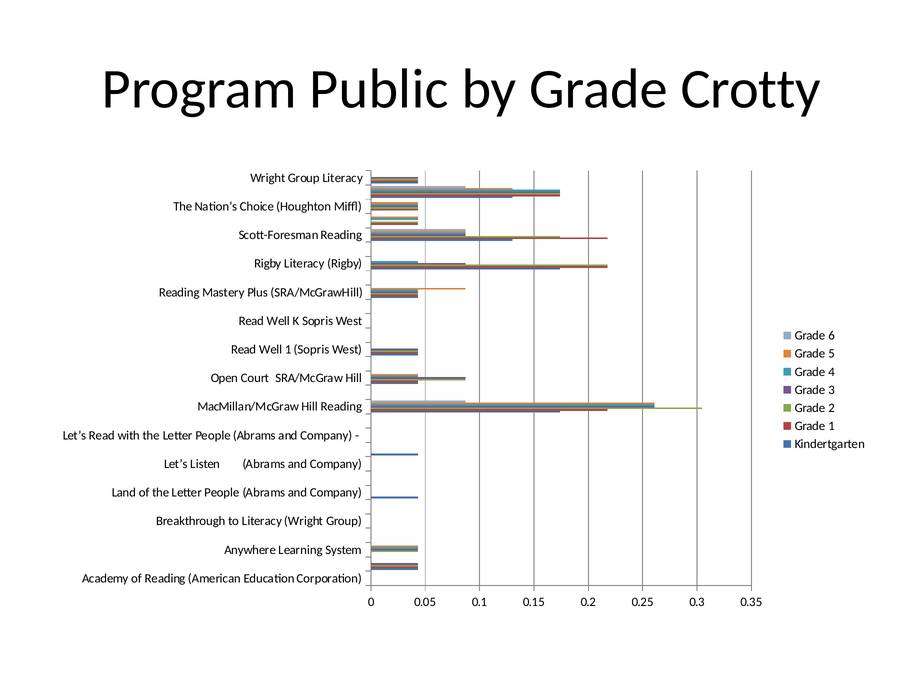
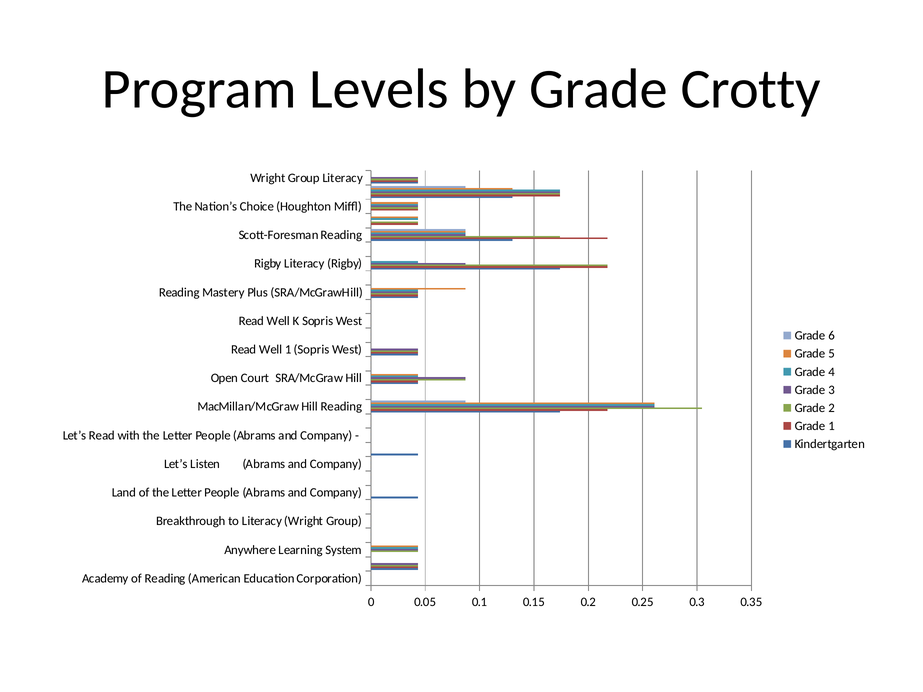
Public: Public -> Levels
